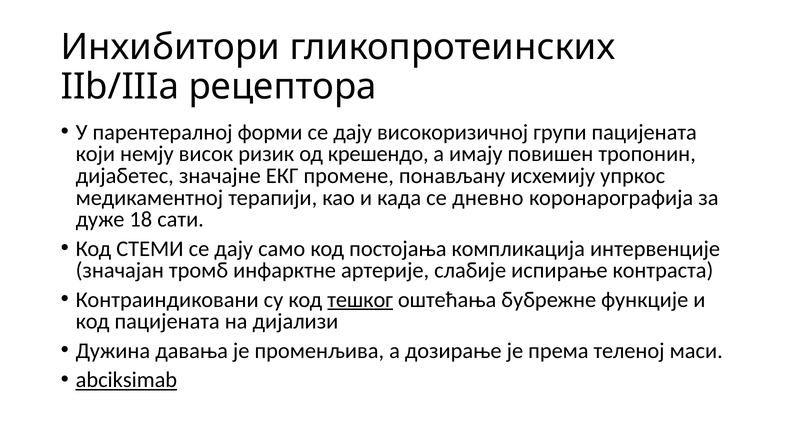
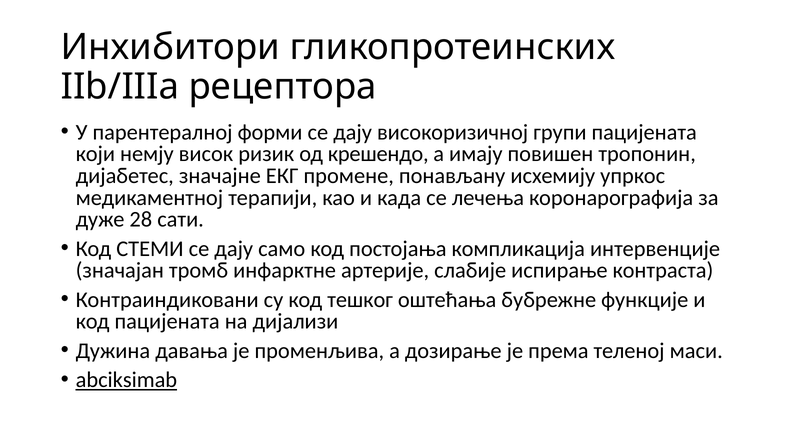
дневно: дневно -> лечења
18: 18 -> 28
тешког underline: present -> none
